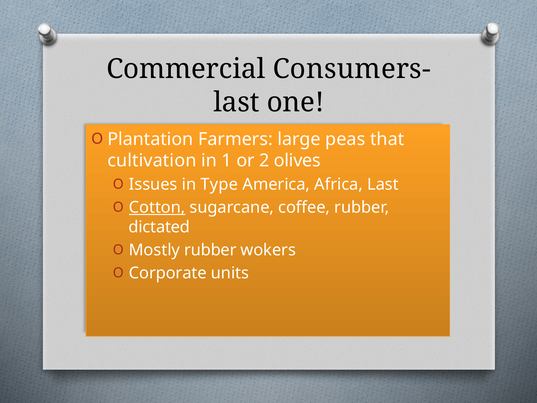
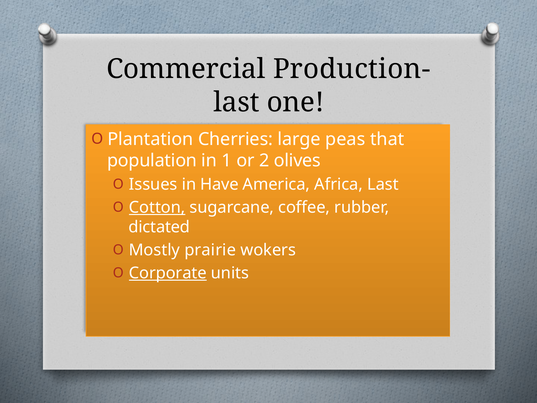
Consumers-: Consumers- -> Production-
Farmers: Farmers -> Cherries
cultivation: cultivation -> population
Type: Type -> Have
Mostly rubber: rubber -> prairie
Corporate underline: none -> present
